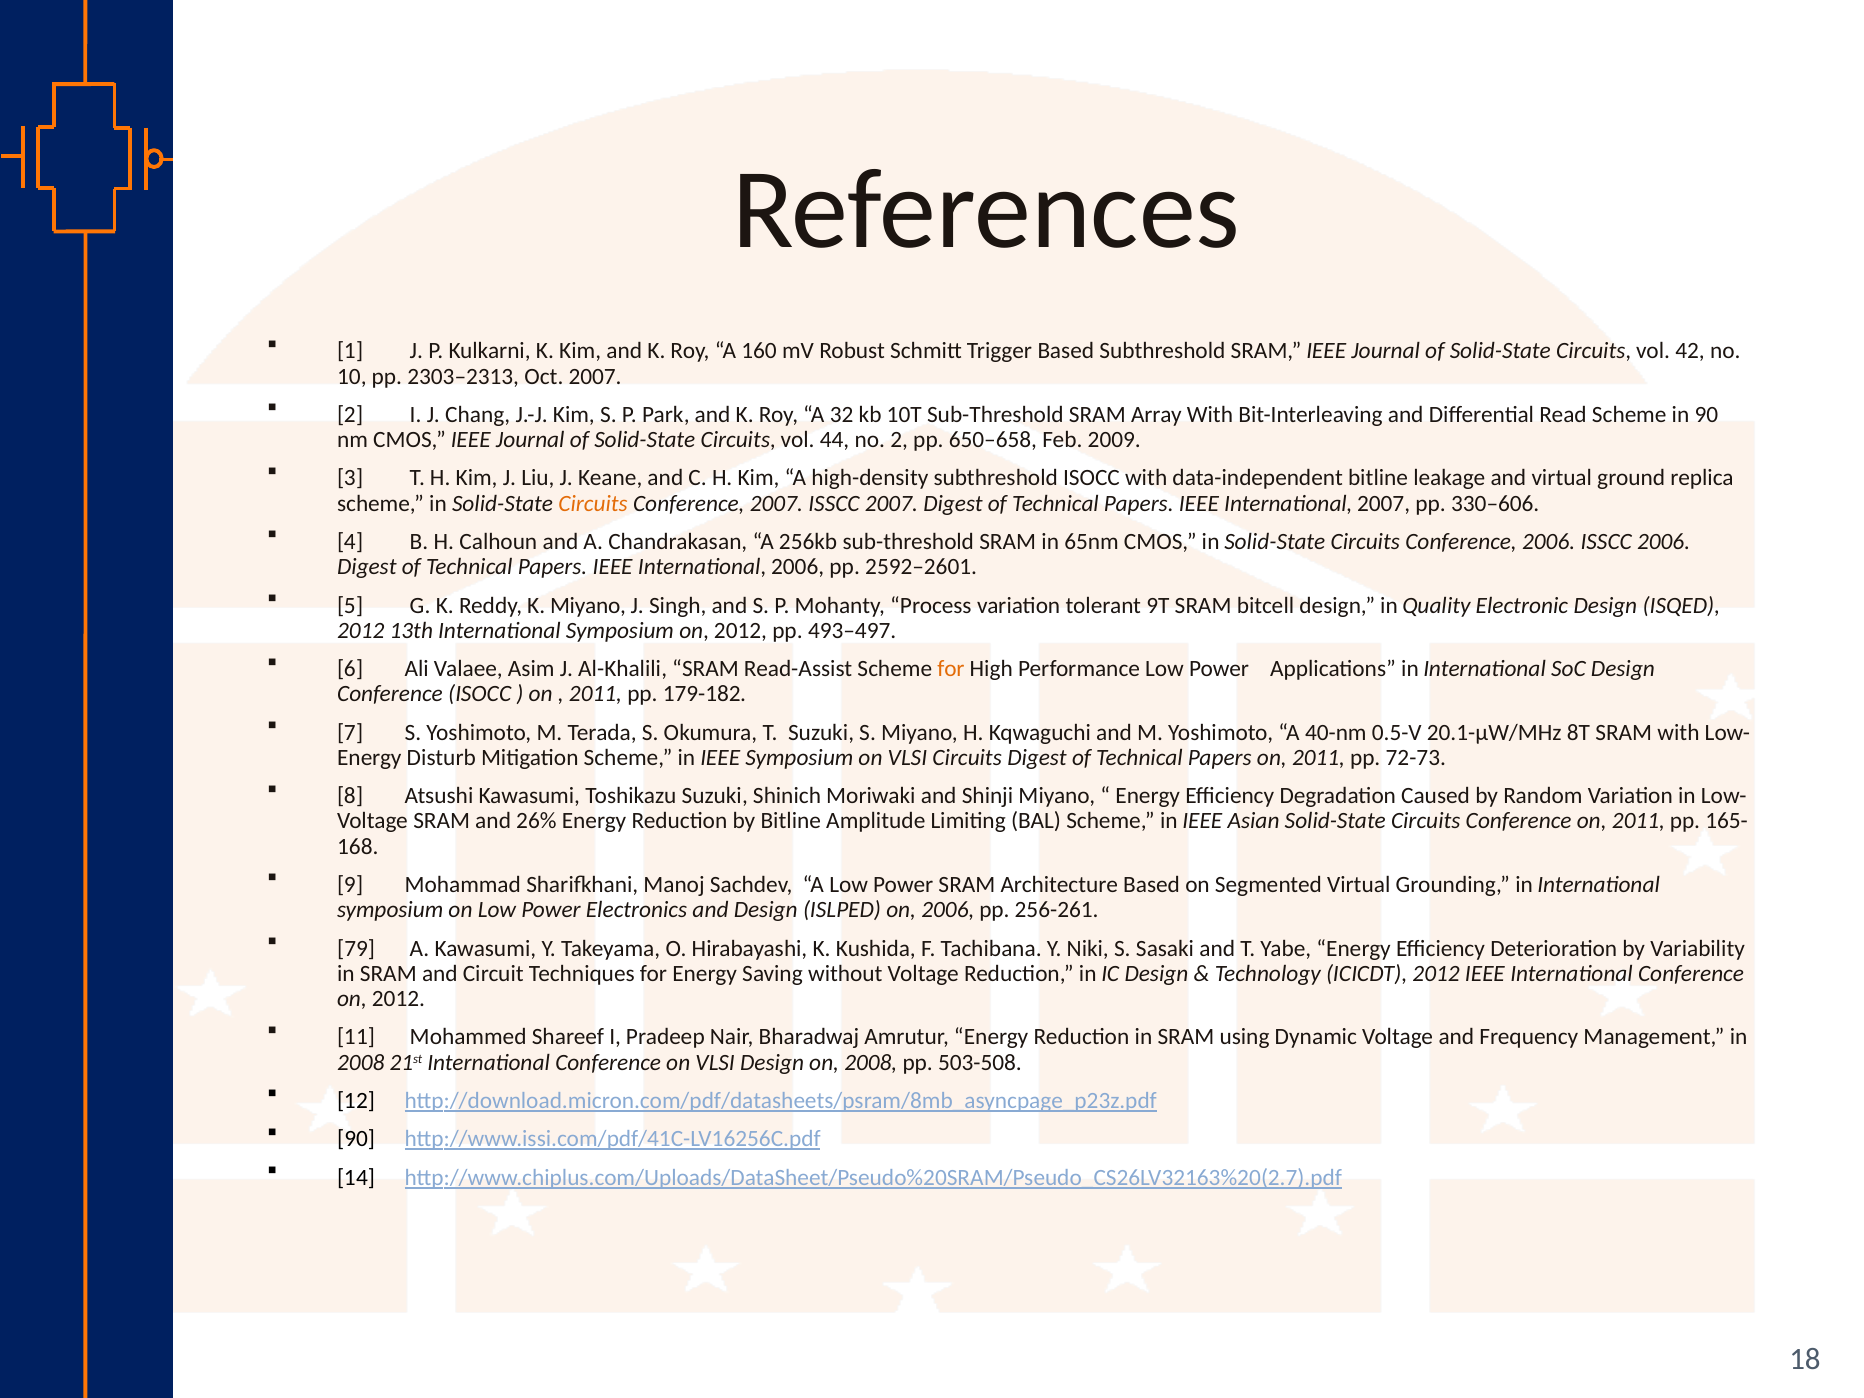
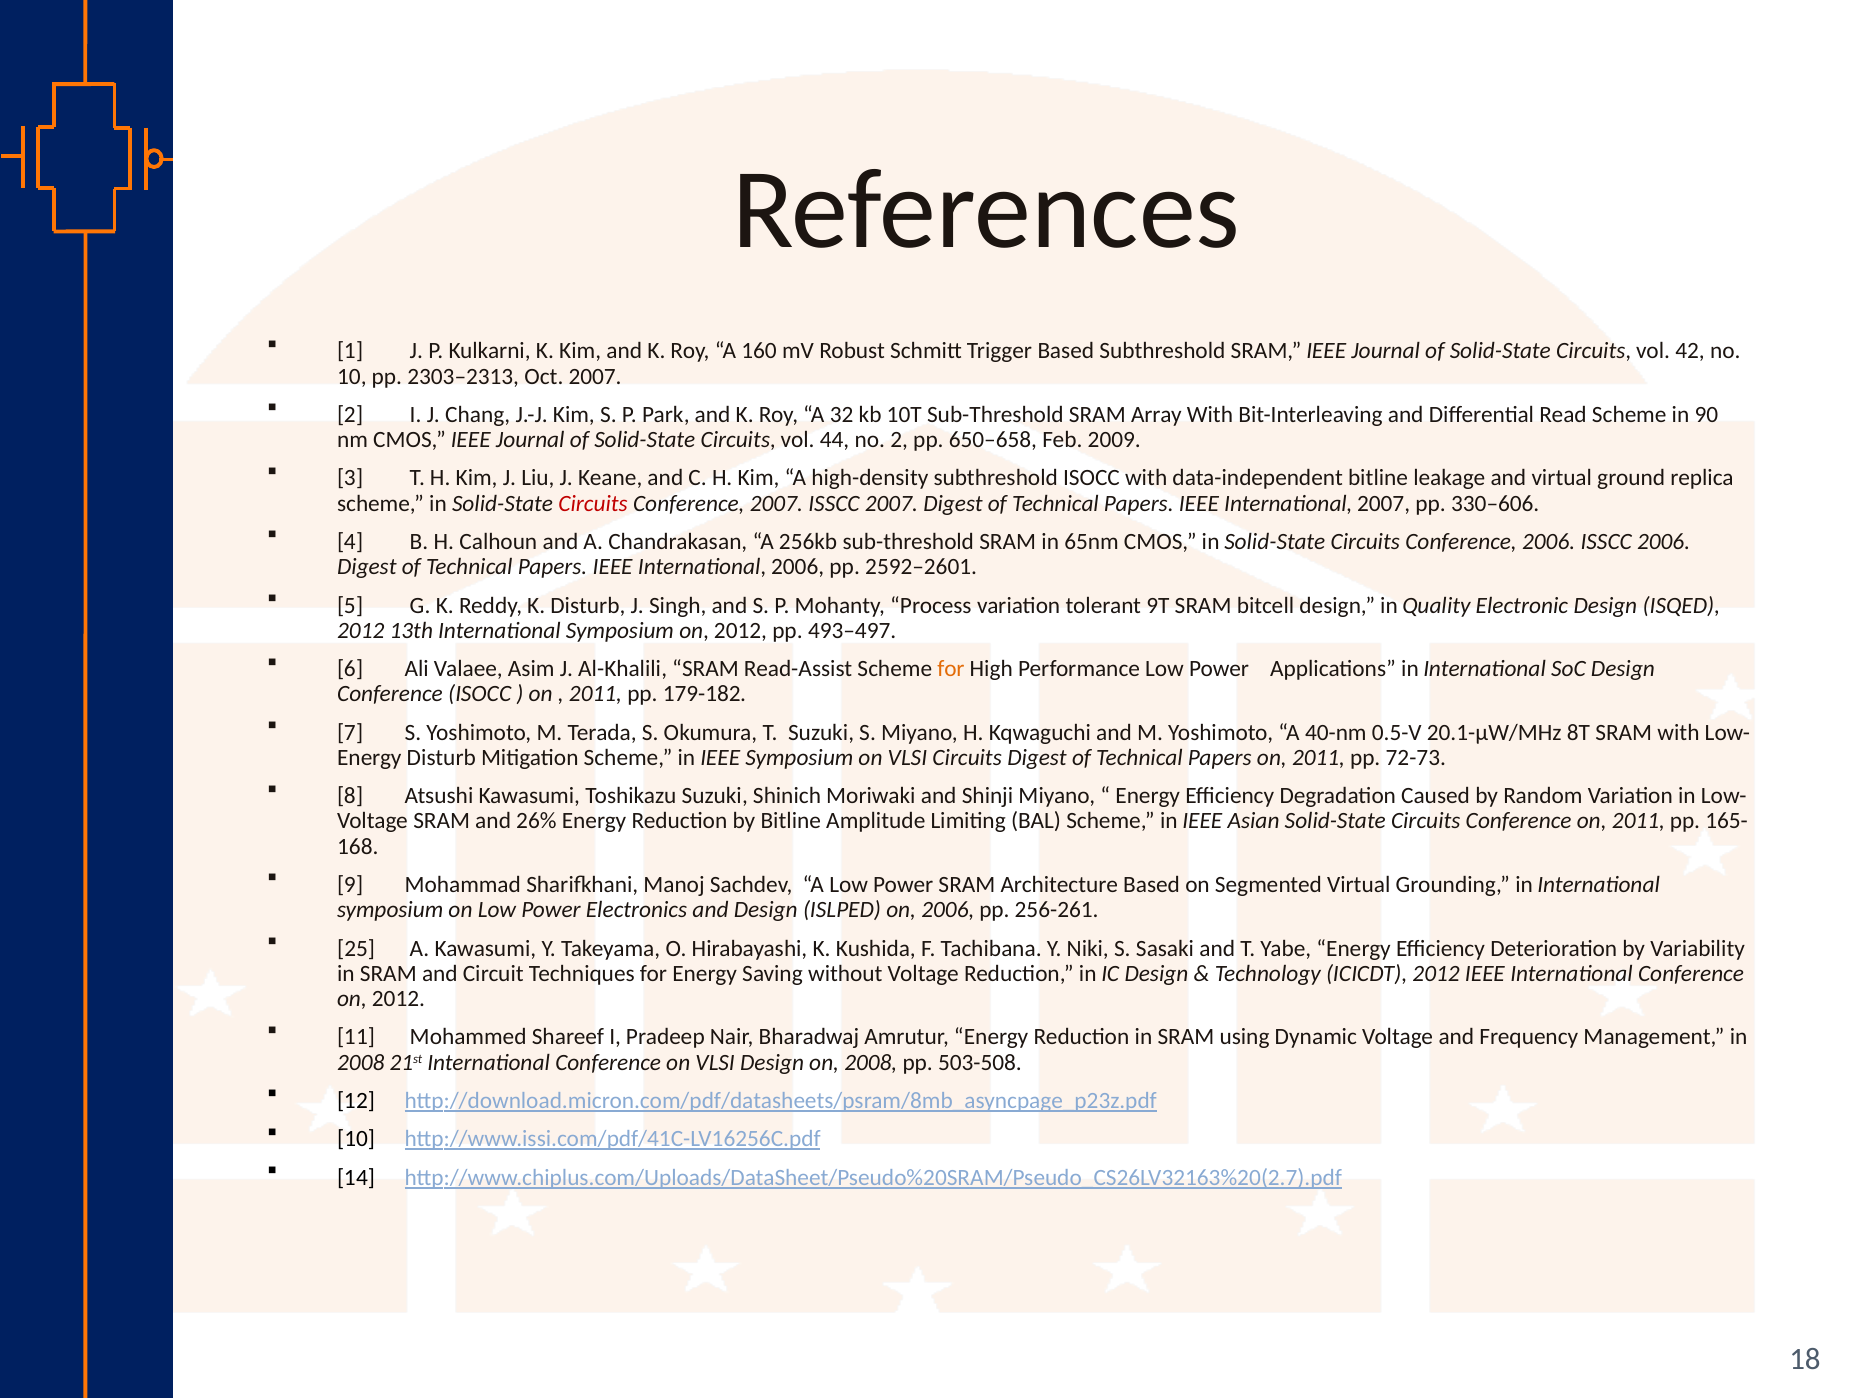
Circuits at (593, 504) colour: orange -> red
K Miyano: Miyano -> Disturb
79: 79 -> 25
90 at (356, 1139): 90 -> 10
